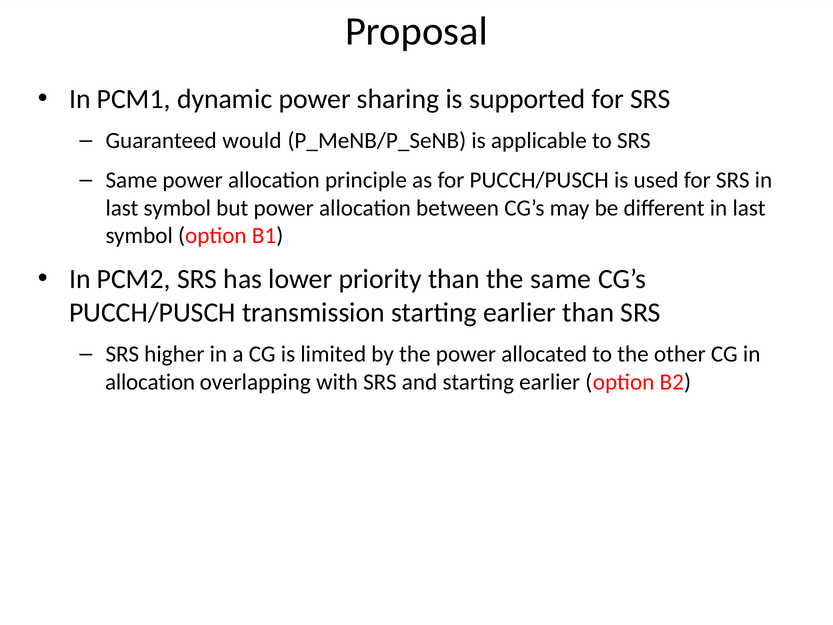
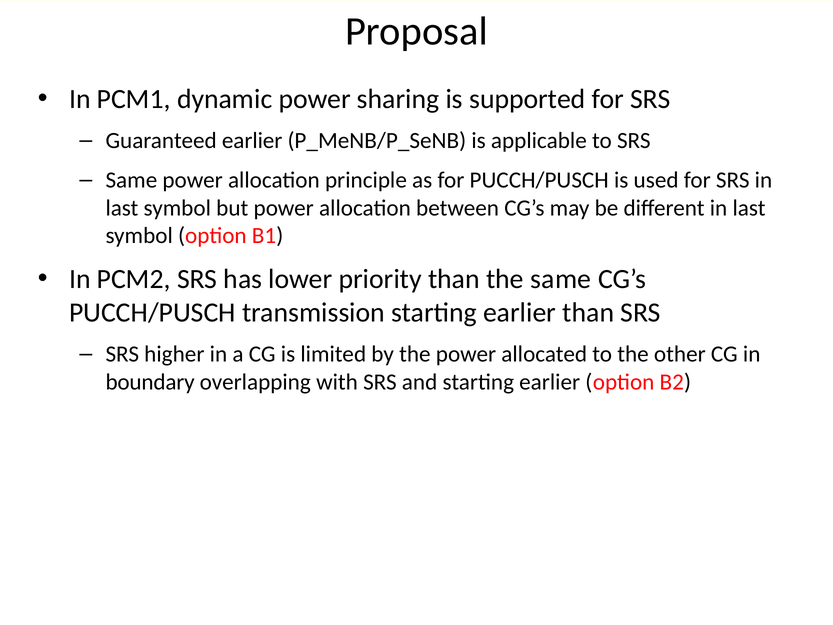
Guaranteed would: would -> earlier
allocation at (150, 382): allocation -> boundary
